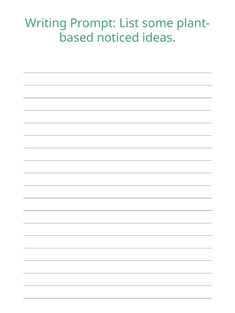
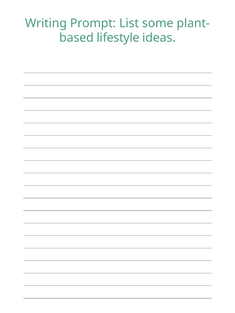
noticed: noticed -> lifestyle
